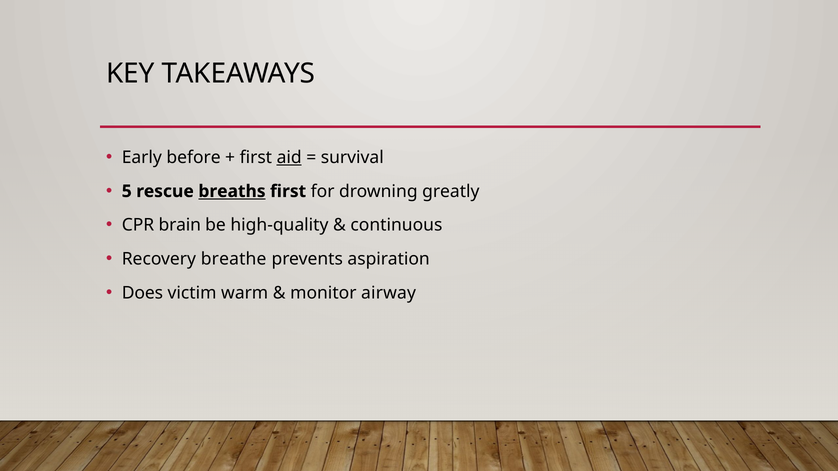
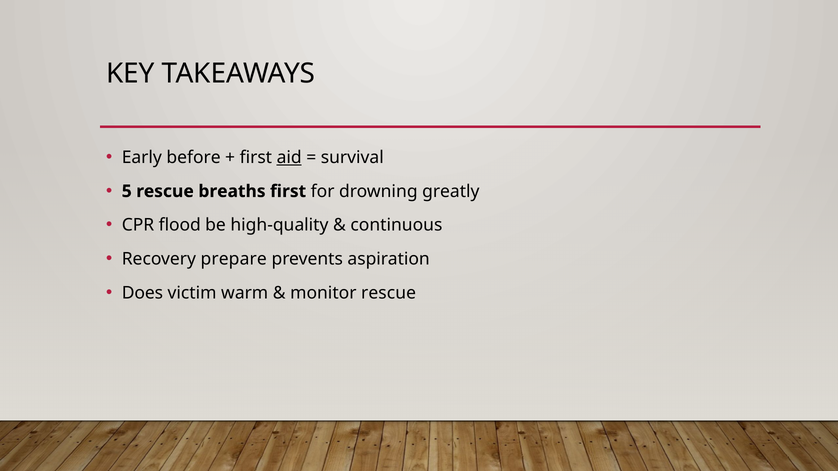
breaths underline: present -> none
brain: brain -> flood
breathe: breathe -> prepare
monitor airway: airway -> rescue
